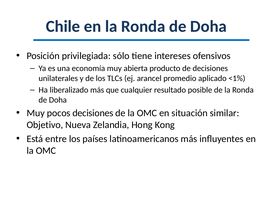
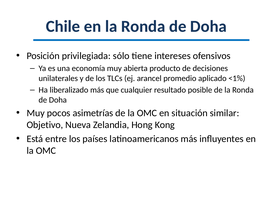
pocos decisiones: decisiones -> asimetrías
